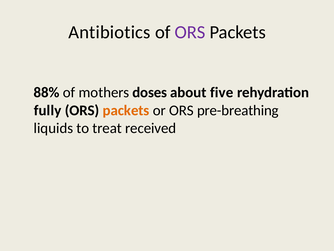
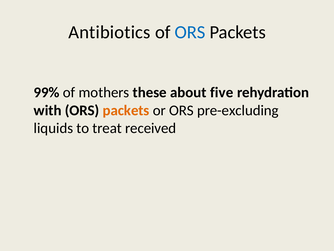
ORS at (190, 32) colour: purple -> blue
88%: 88% -> 99%
doses: doses -> these
fully: fully -> with
pre-breathing: pre-breathing -> pre-excluding
